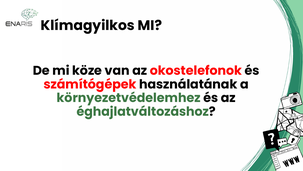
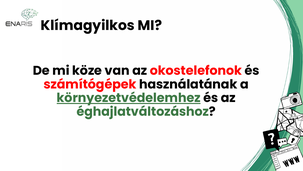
környezetvédelemhez underline: none -> present
